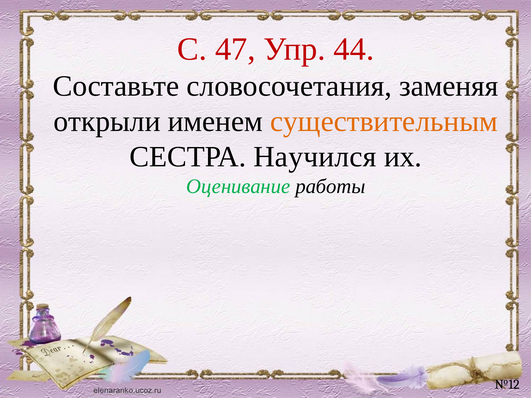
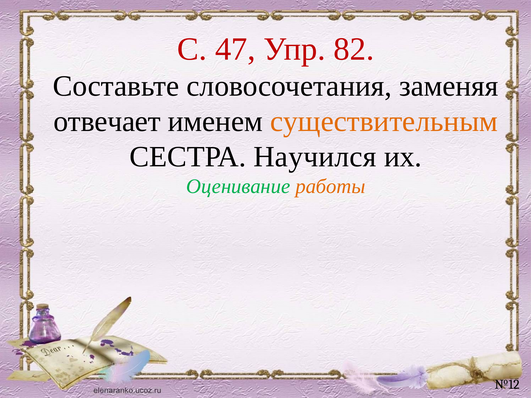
44: 44 -> 82
открыли: открыли -> отвечает
работы colour: black -> orange
